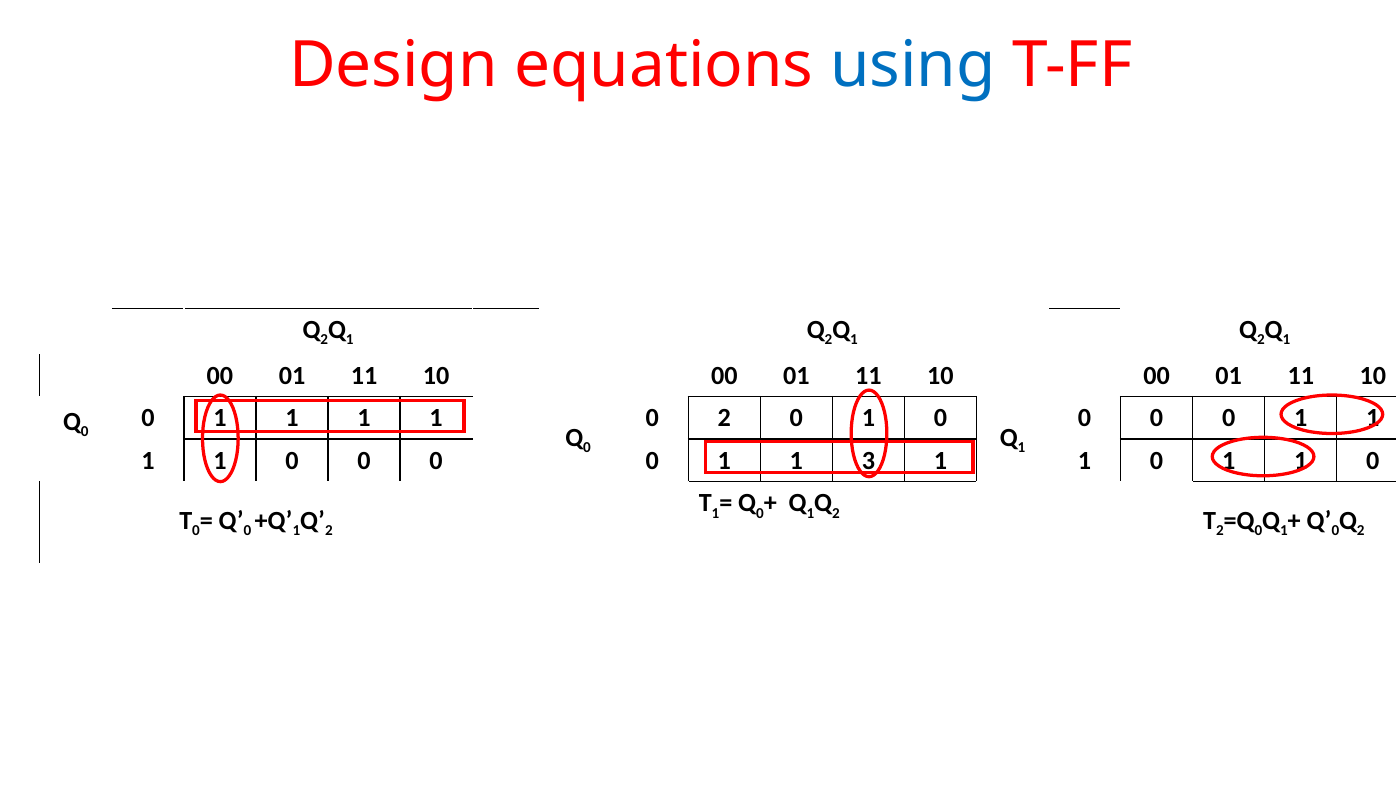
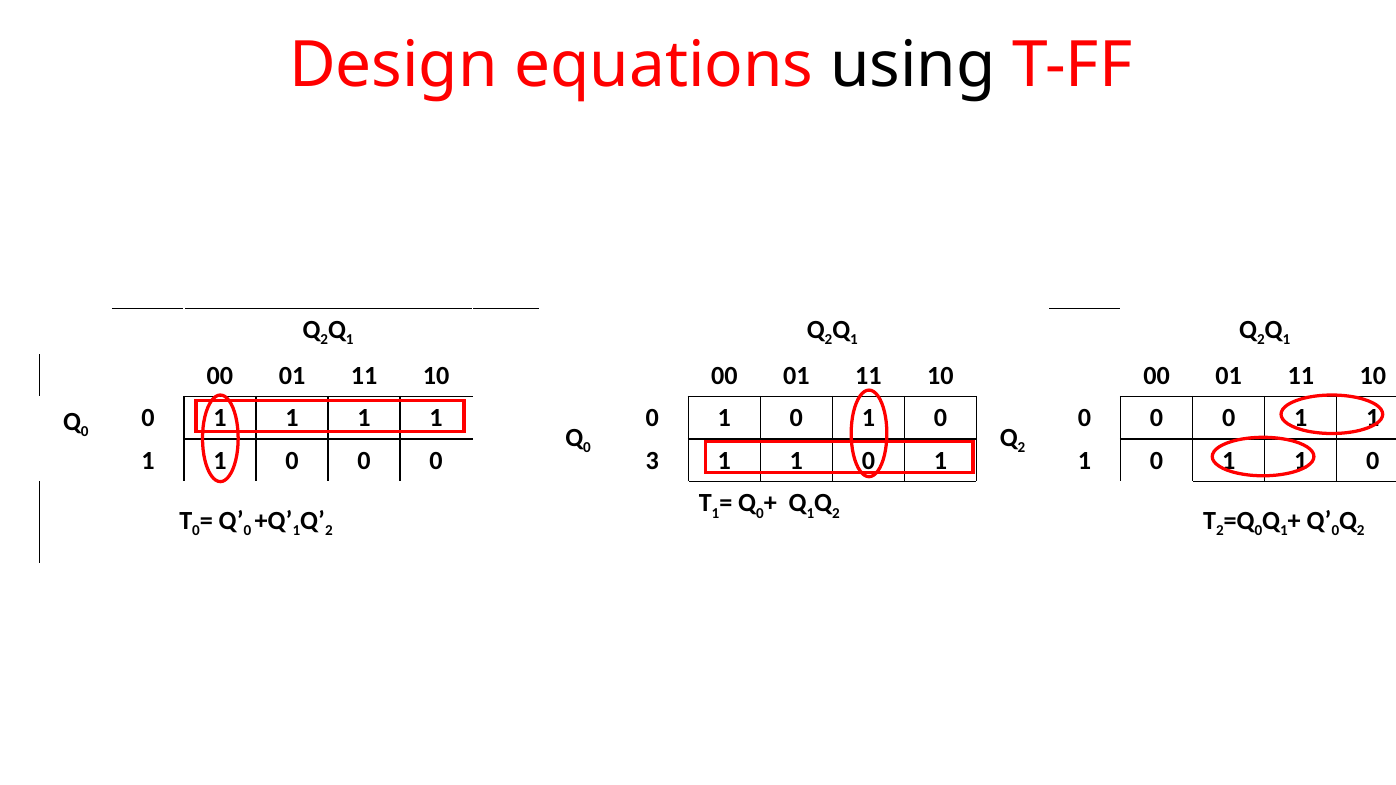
using colour: blue -> black
2 at (724, 418): 2 -> 1
1 at (1021, 448): 1 -> 2
0 0 0 0: 0 -> 3
3 at (868, 461): 3 -> 0
